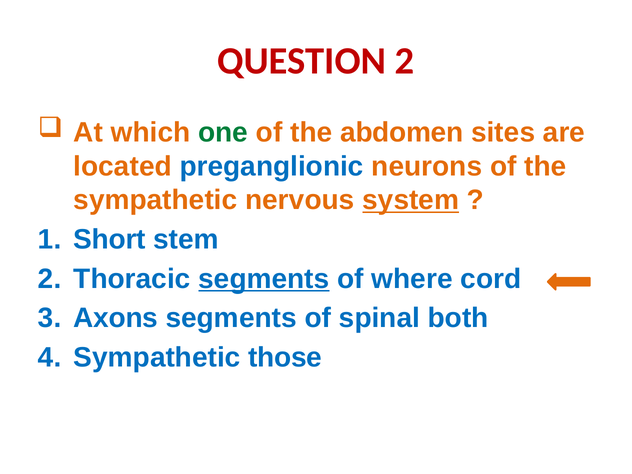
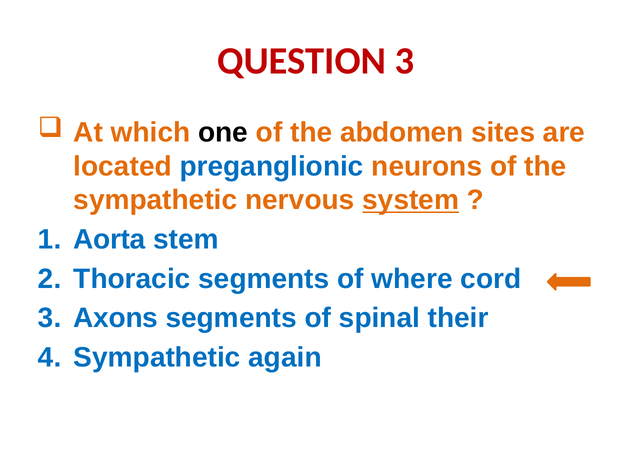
QUESTION 2: 2 -> 3
one colour: green -> black
Short: Short -> Aorta
segments at (264, 279) underline: present -> none
both: both -> their
those: those -> again
